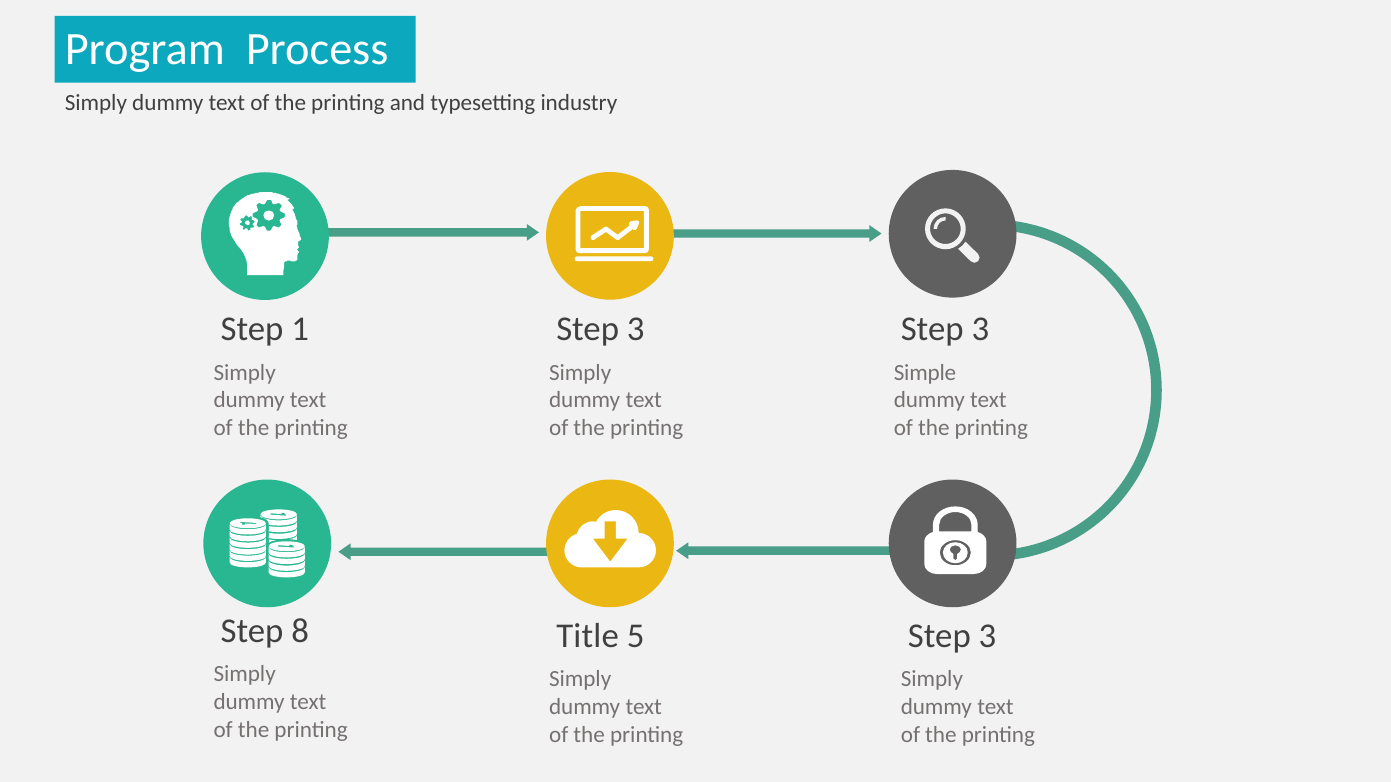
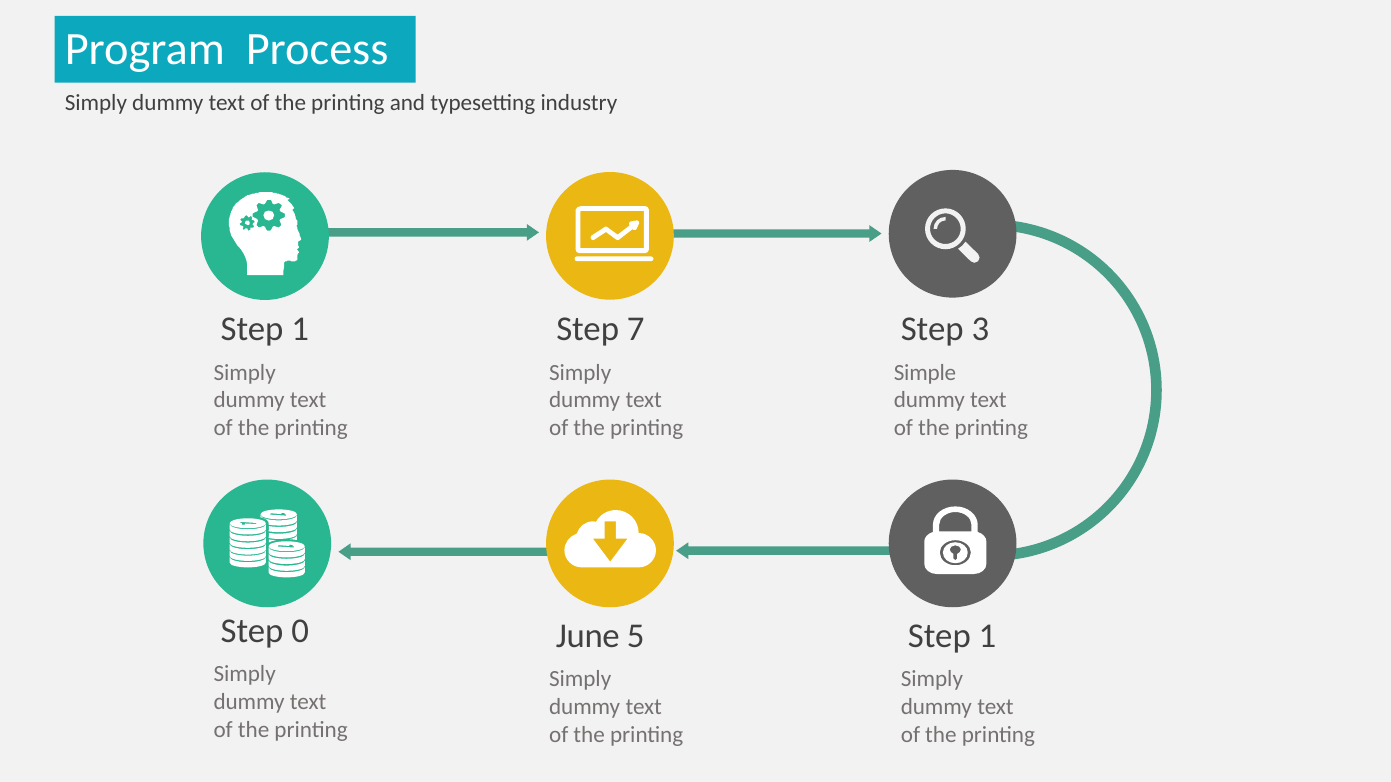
3 at (636, 329): 3 -> 7
8: 8 -> 0
Title: Title -> June
3 at (987, 636): 3 -> 1
